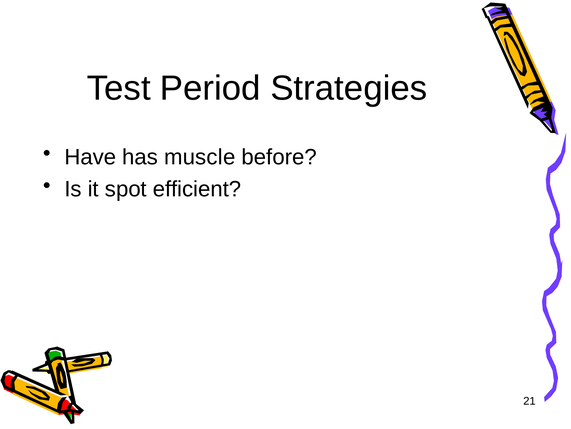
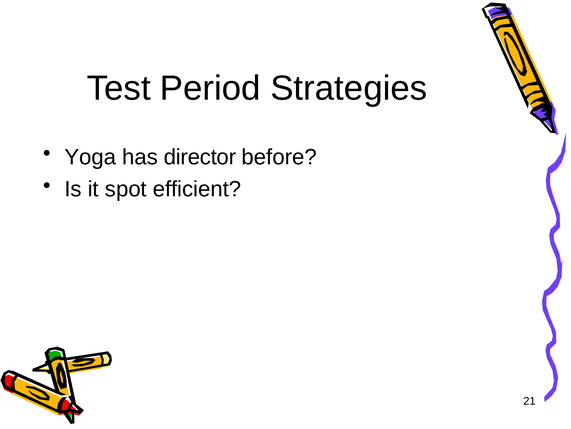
Have: Have -> Yoga
muscle: muscle -> director
